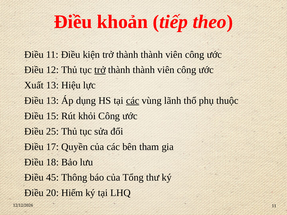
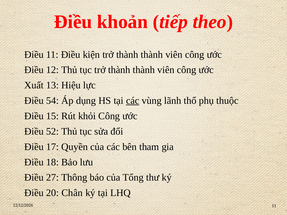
trở at (100, 70) underline: present -> none
Điều 13: 13 -> 54
25: 25 -> 52
45: 45 -> 27
Hiếm: Hiếm -> Chân
